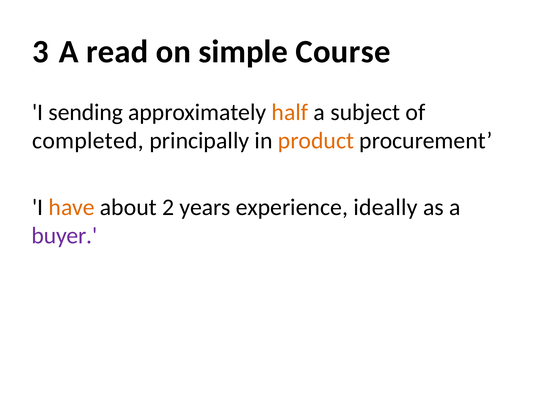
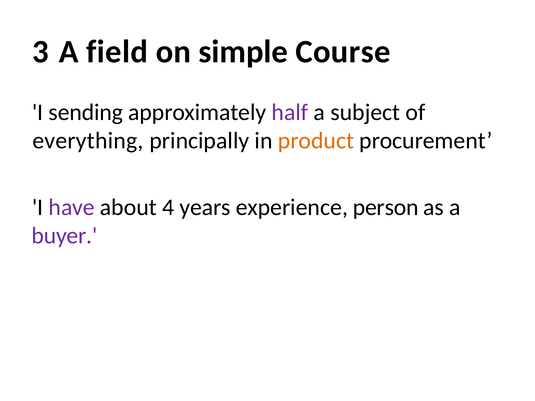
read: read -> field
half colour: orange -> purple
completed: completed -> everything
have colour: orange -> purple
2: 2 -> 4
ideally: ideally -> person
